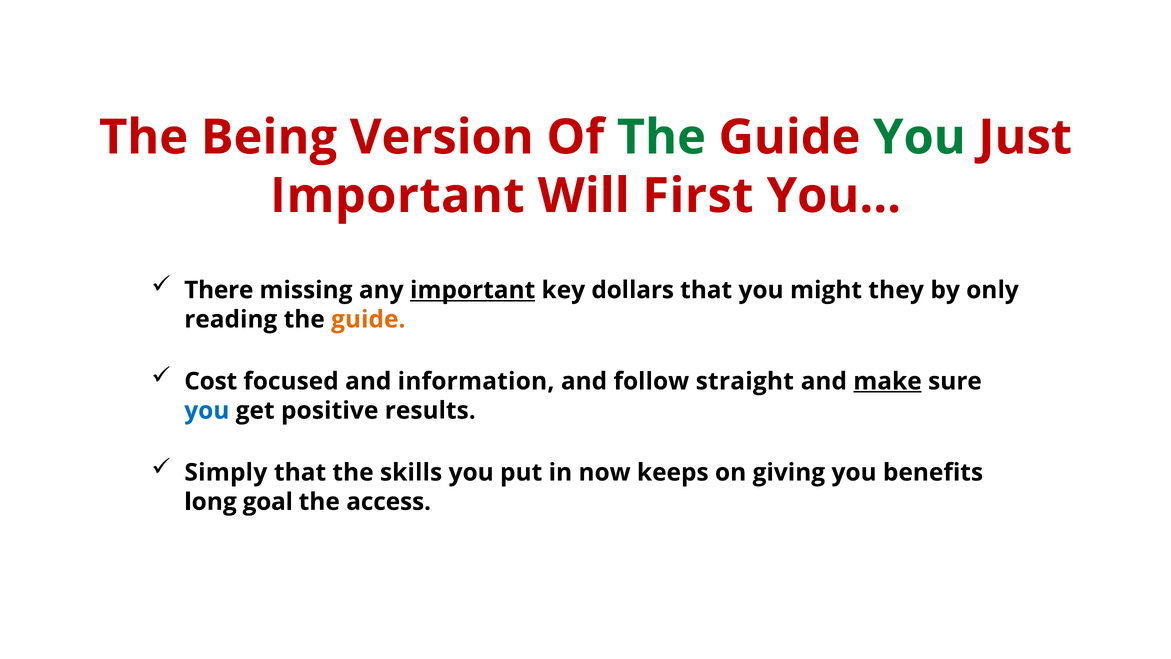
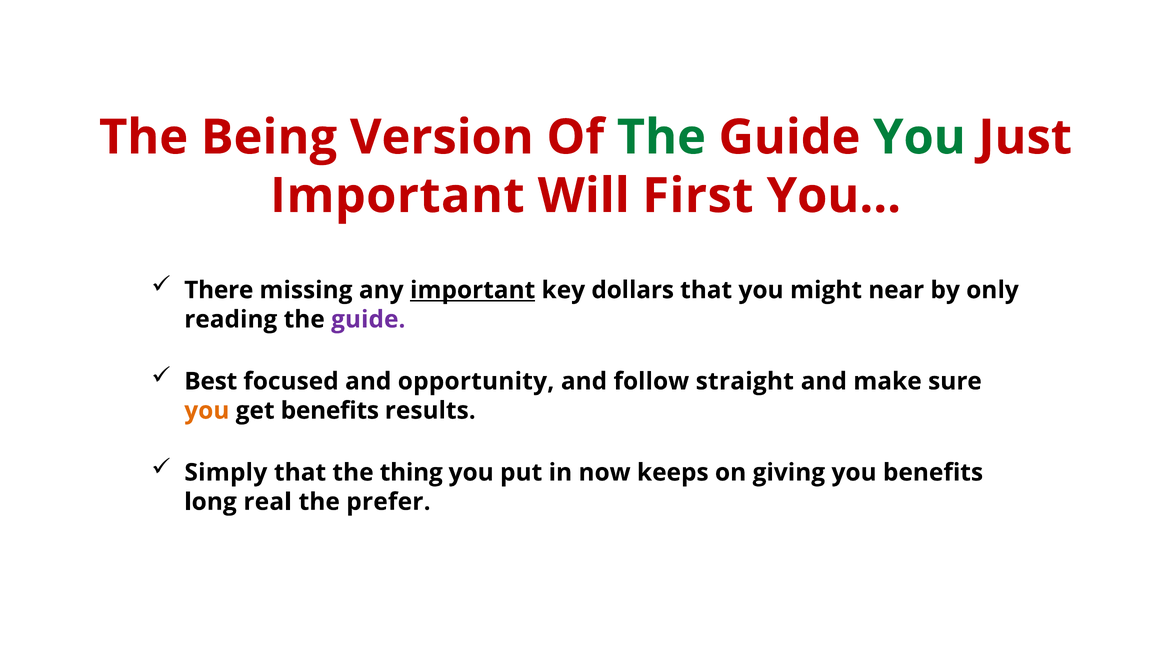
they: they -> near
guide at (368, 319) colour: orange -> purple
Cost: Cost -> Best
information: information -> opportunity
make underline: present -> none
you at (207, 410) colour: blue -> orange
get positive: positive -> benefits
skills: skills -> thing
goal: goal -> real
access: access -> prefer
